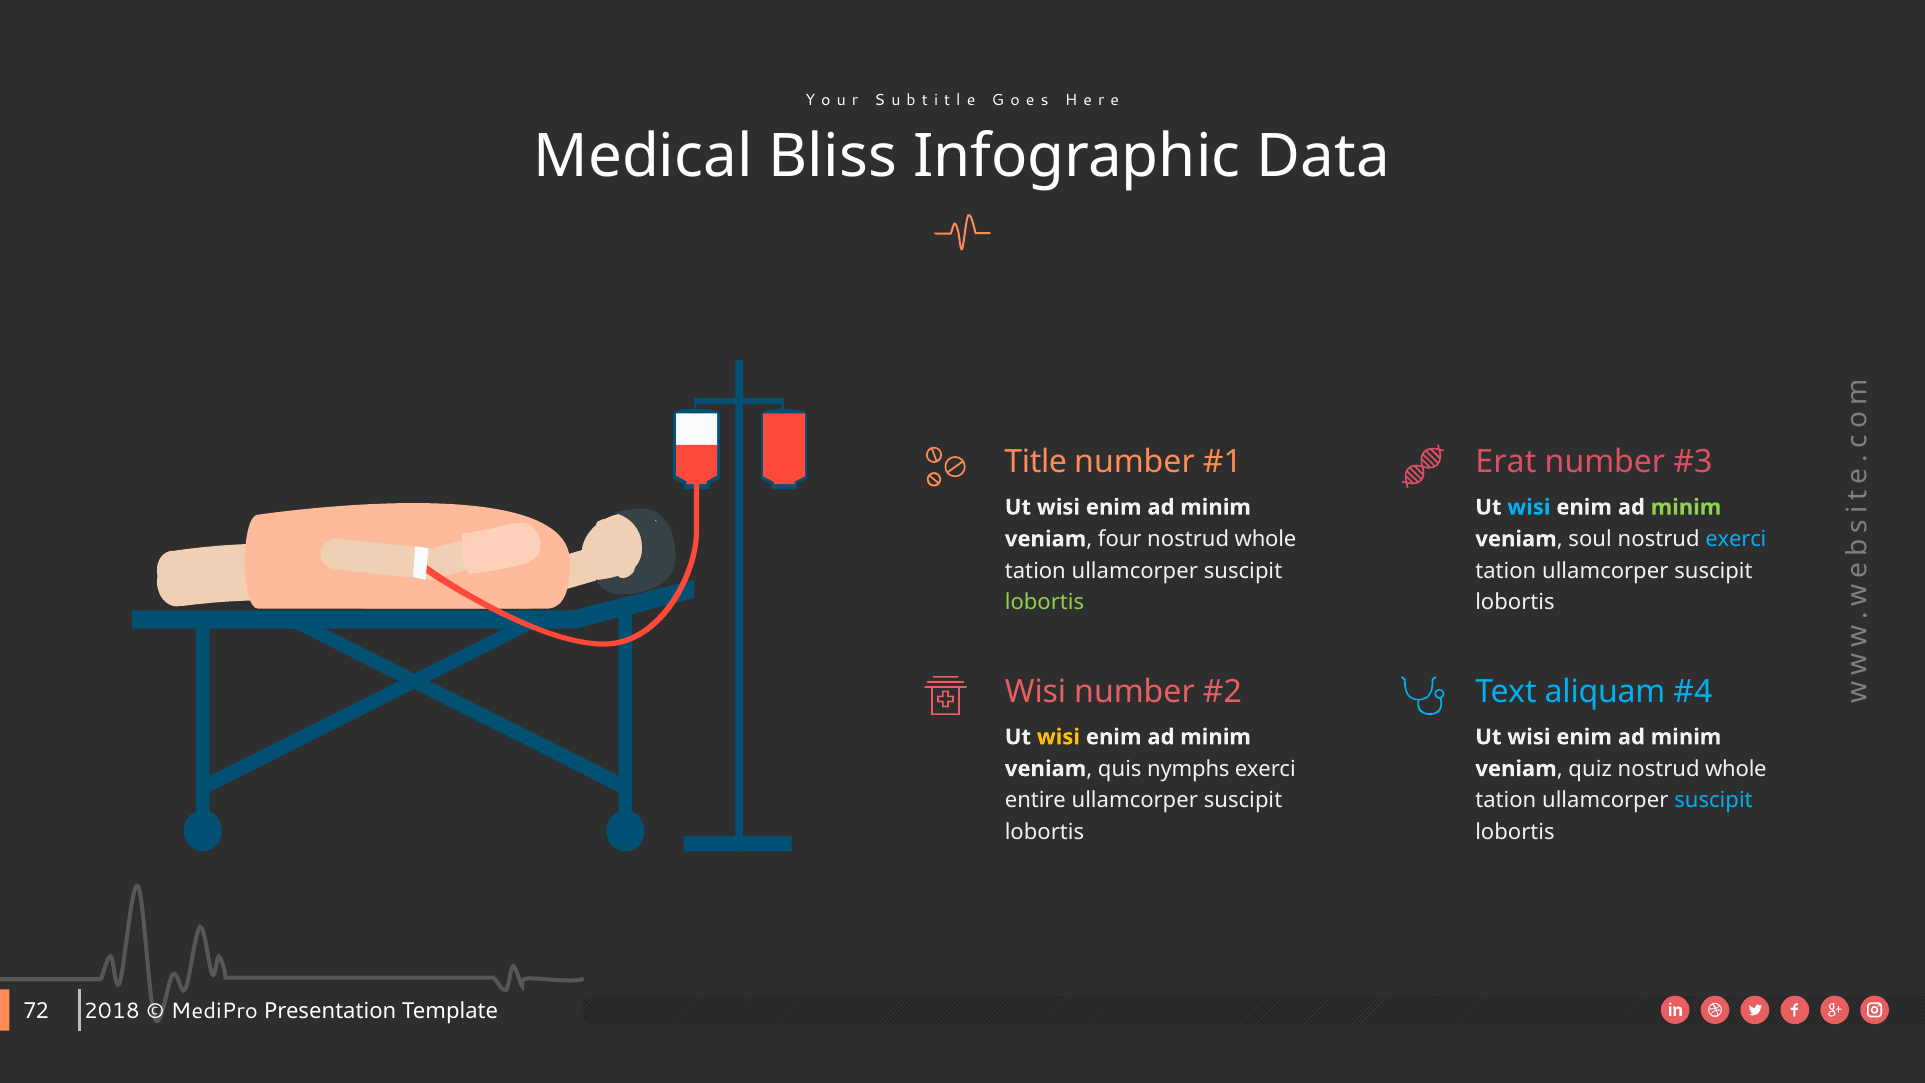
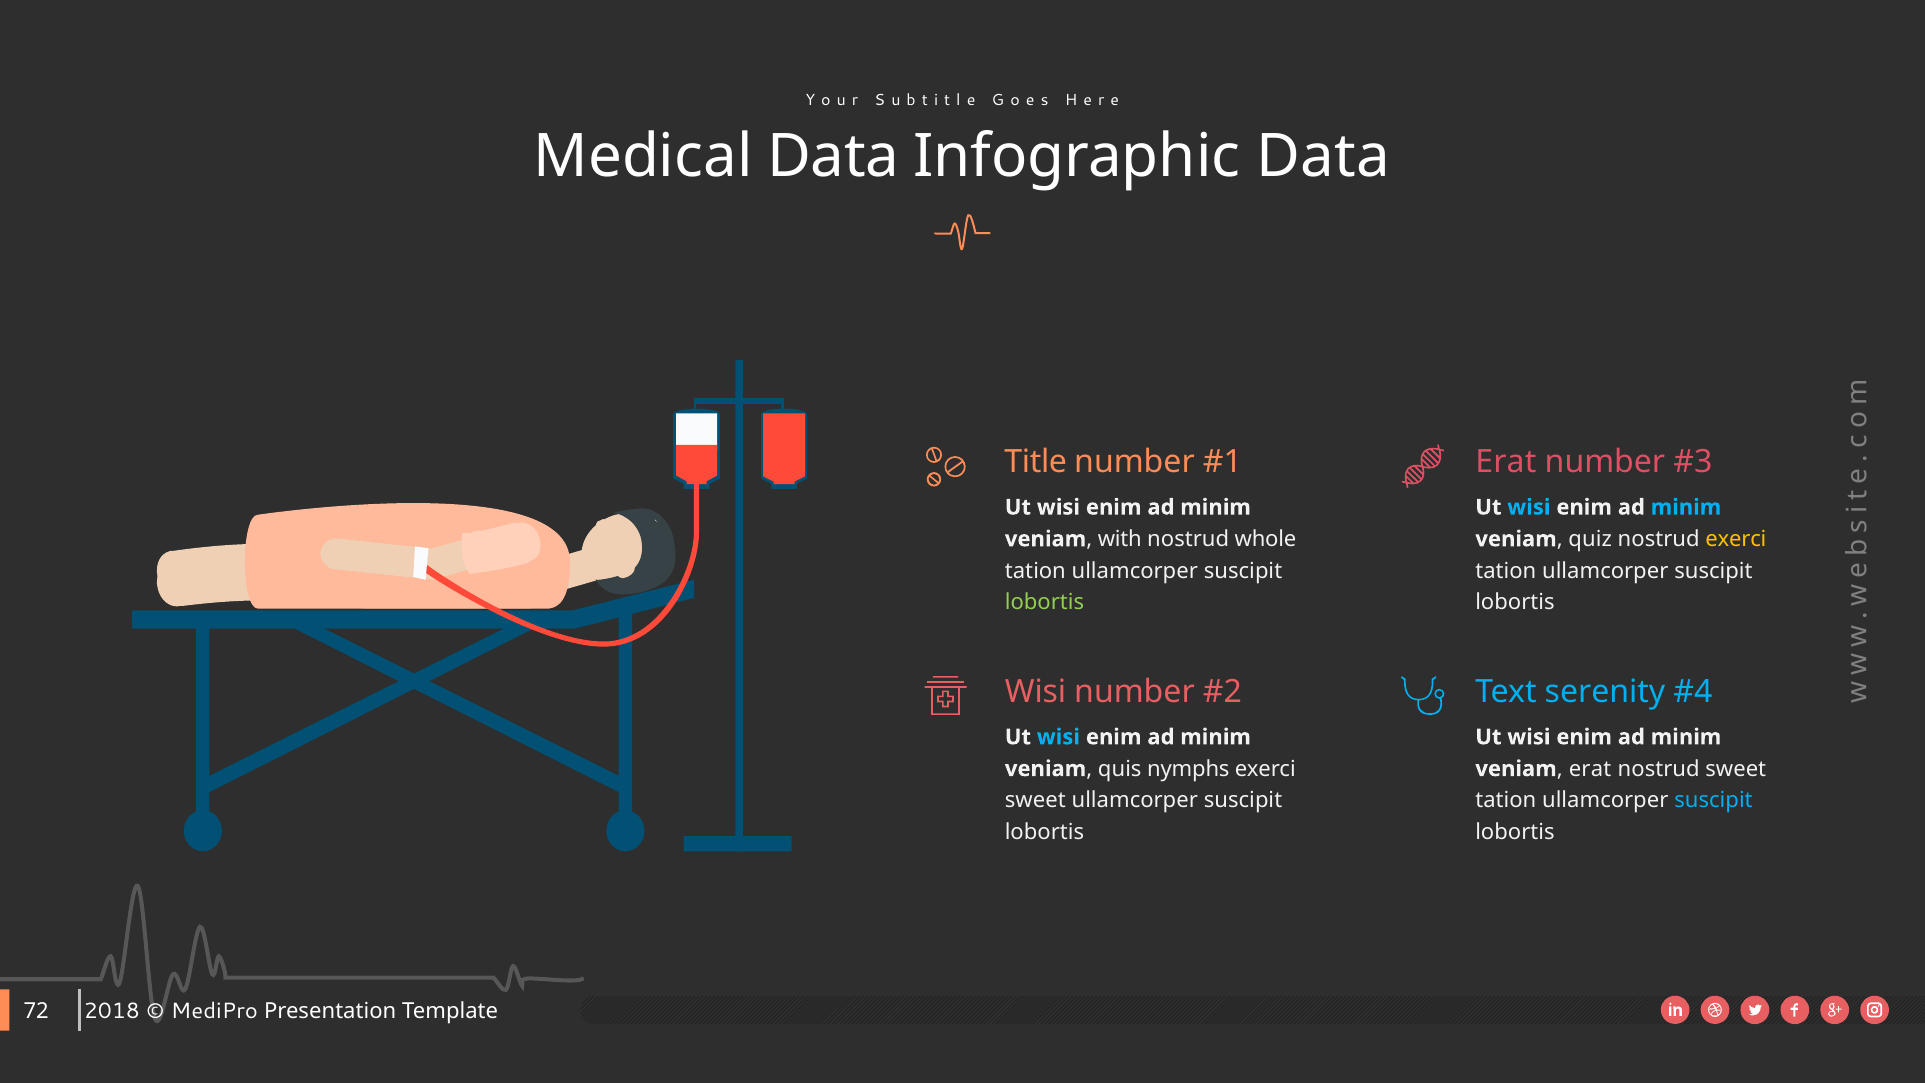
Medical Bliss: Bliss -> Data
minim at (1686, 507) colour: light green -> light blue
four: four -> with
soul: soul -> quiz
exerci at (1736, 539) colour: light blue -> yellow
aliquam: aliquam -> serenity
wisi at (1058, 737) colour: yellow -> light blue
veniam quiz: quiz -> erat
whole at (1736, 769): whole -> sweet
entire at (1035, 800): entire -> sweet
